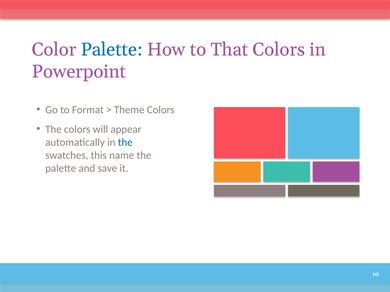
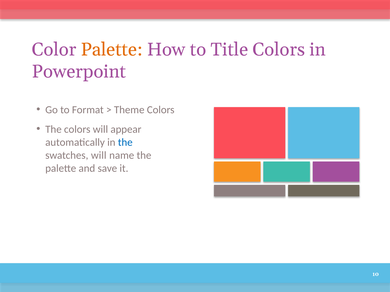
Palette at (112, 50) colour: blue -> orange
That: That -> Title
swatches this: this -> will
